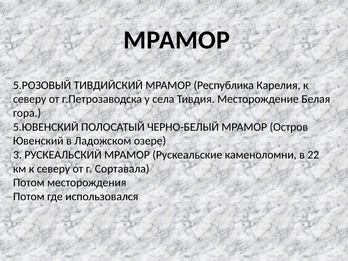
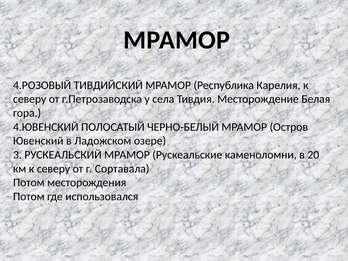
5.РОЗОВЫЙ: 5.РОЗОВЫЙ -> 4.РОЗОВЫЙ
5.ЮВЕНСКИЙ: 5.ЮВЕНСКИЙ -> 4.ЮВЕНСКИЙ
22: 22 -> 20
